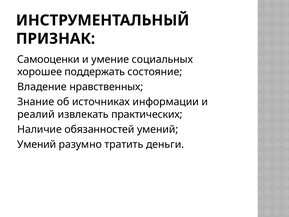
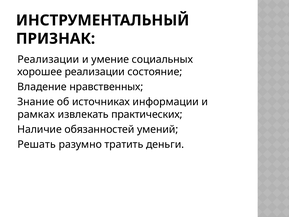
Самооценки at (48, 59): Самооценки -> Реализации
хорошее поддержать: поддержать -> реализации
реалий: реалий -> рамках
Умений at (37, 144): Умений -> Решать
